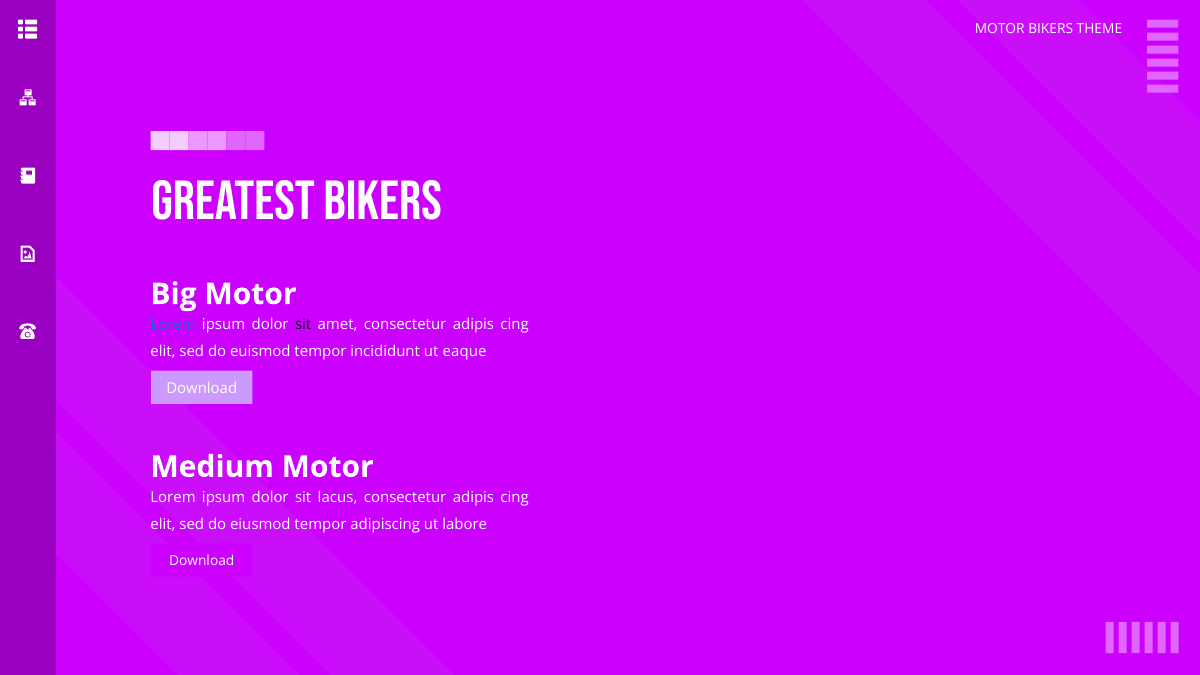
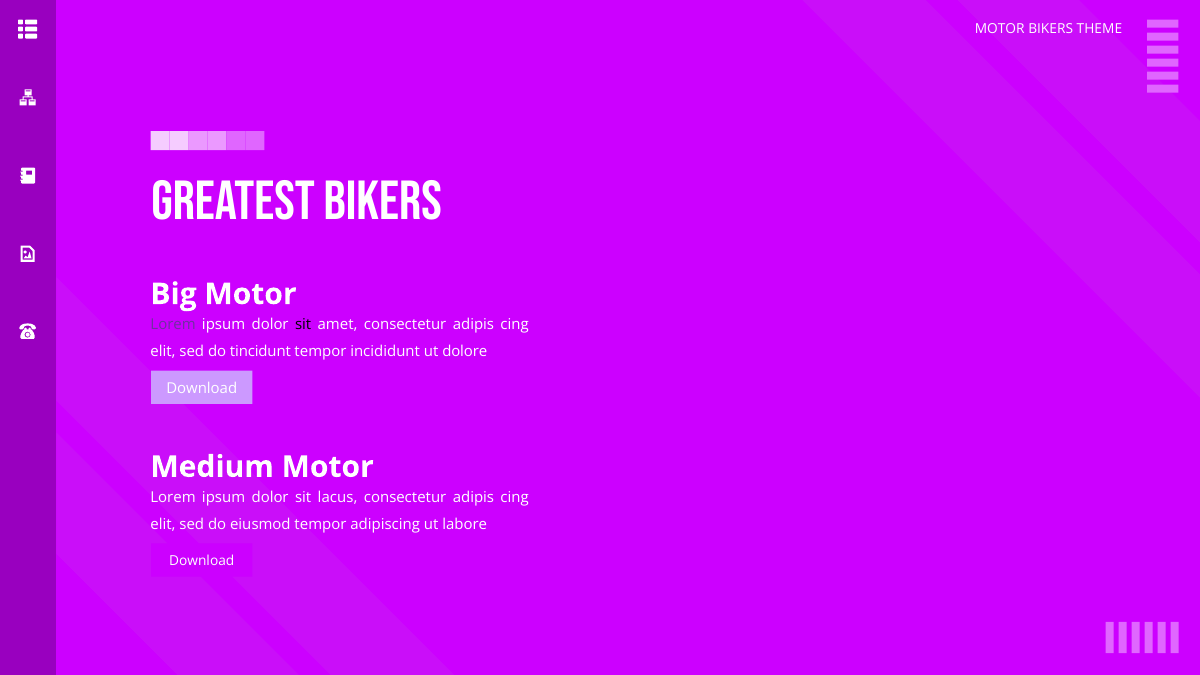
Lorem at (173, 325) colour: blue -> purple
euismod: euismod -> tincidunt
eaque: eaque -> dolore
